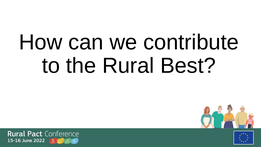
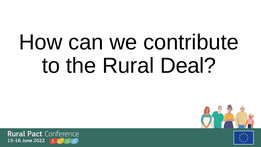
Best: Best -> Deal
